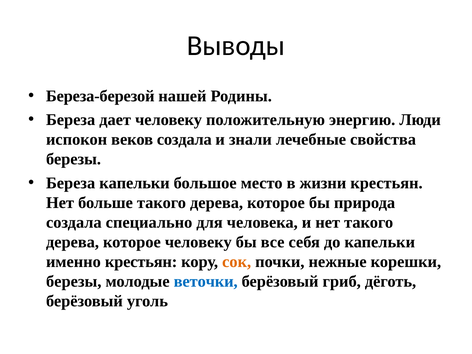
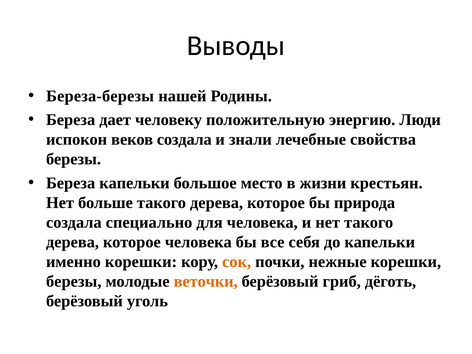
Береза-березой: Береза-березой -> Береза-березы
которое человеку: человеку -> человека
именно крестьян: крестьян -> корешки
веточки colour: blue -> orange
